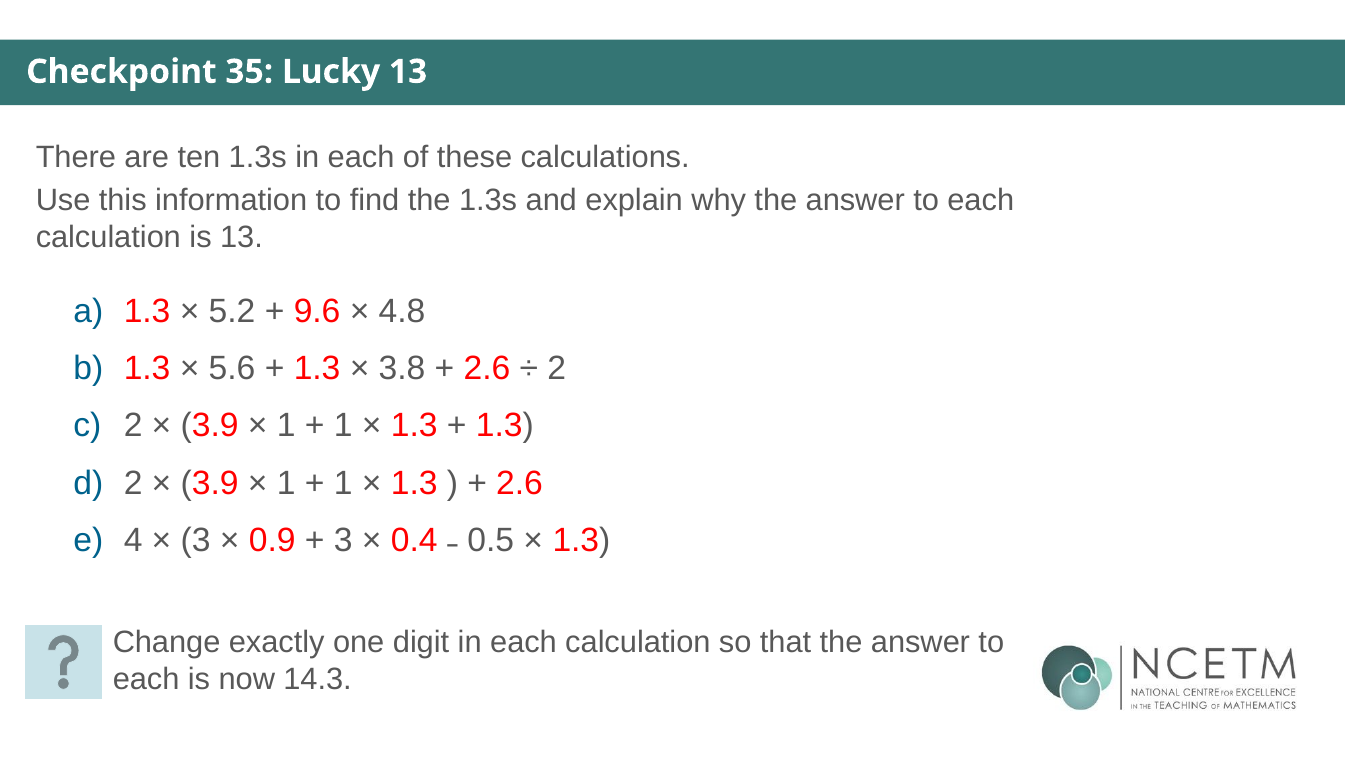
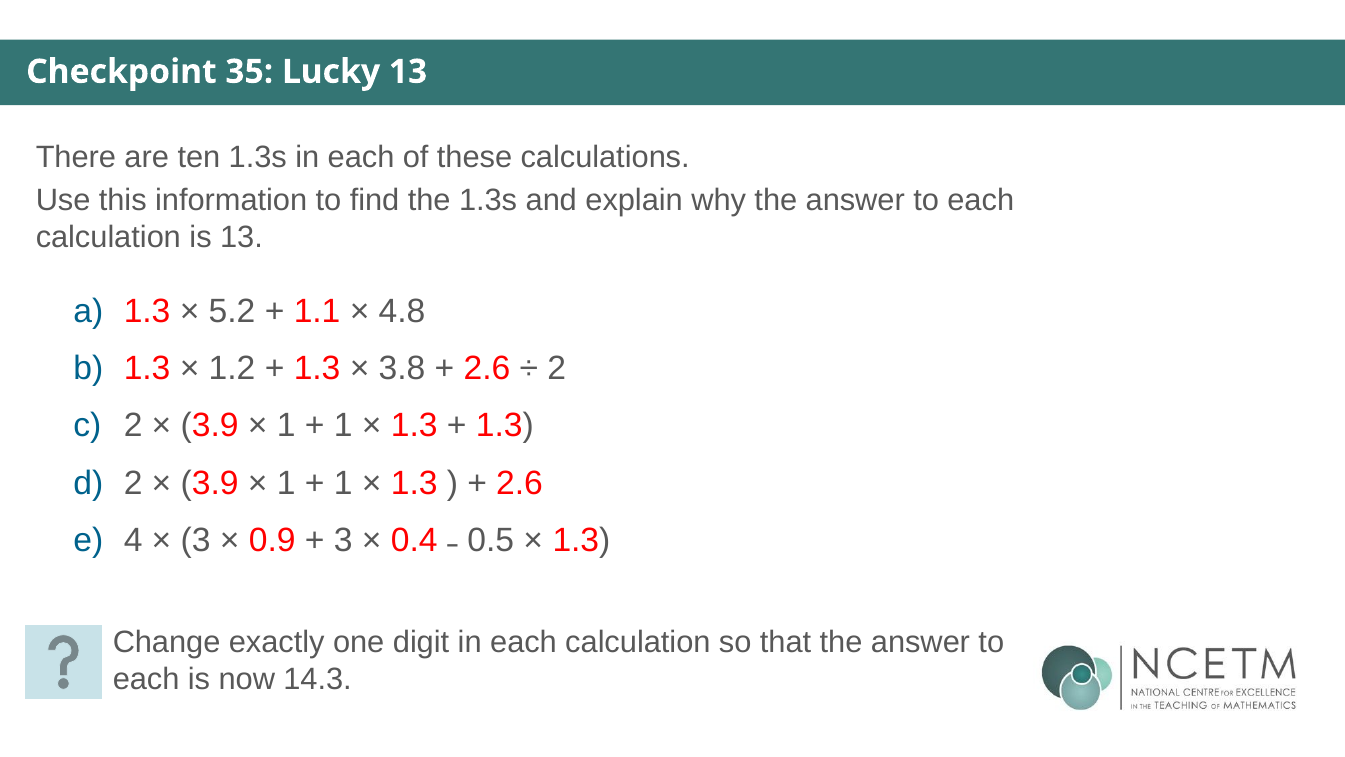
9.6: 9.6 -> 1.1
5.6: 5.6 -> 1.2
